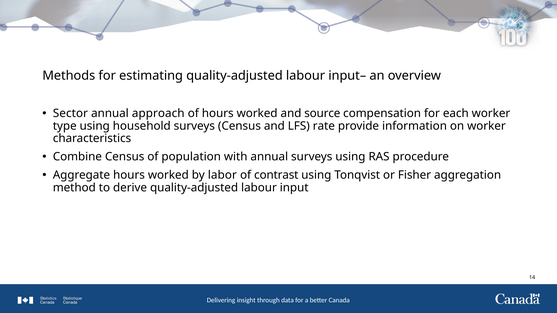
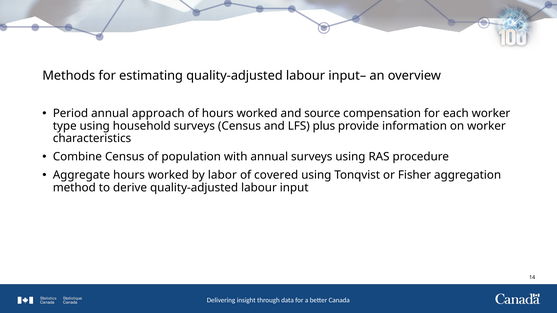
Sector: Sector -> Period
rate: rate -> plus
contrast: contrast -> covered
